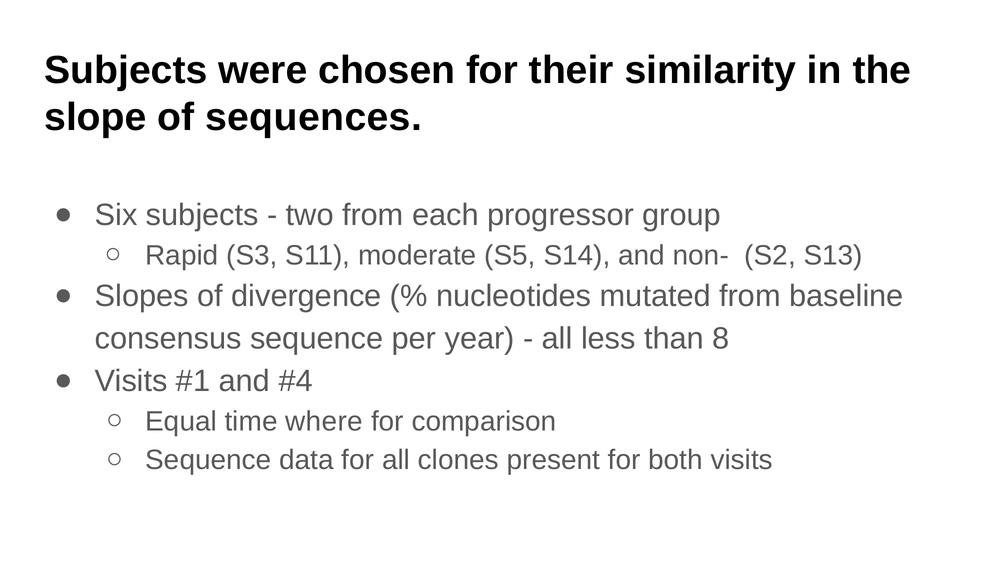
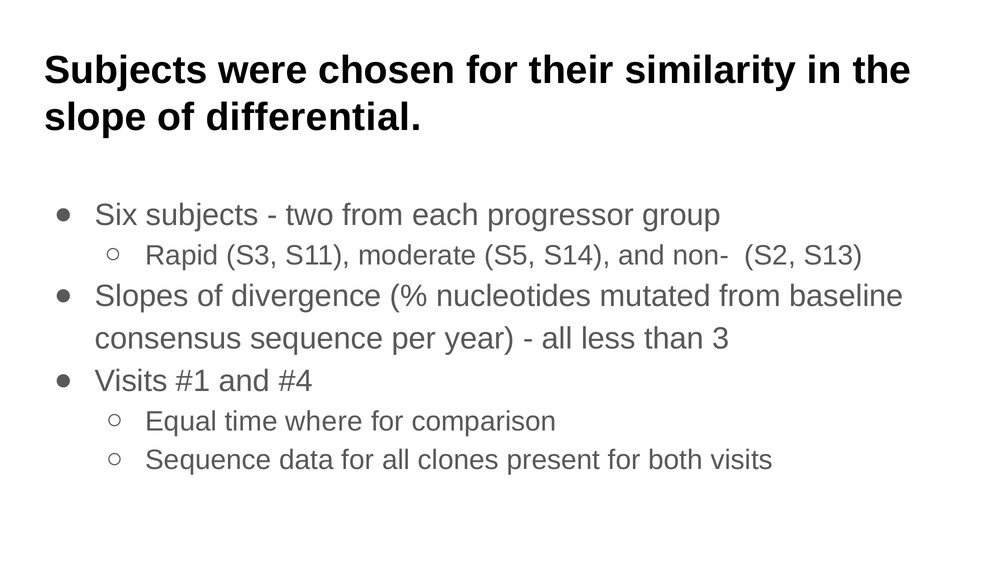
sequences: sequences -> differential
8: 8 -> 3
